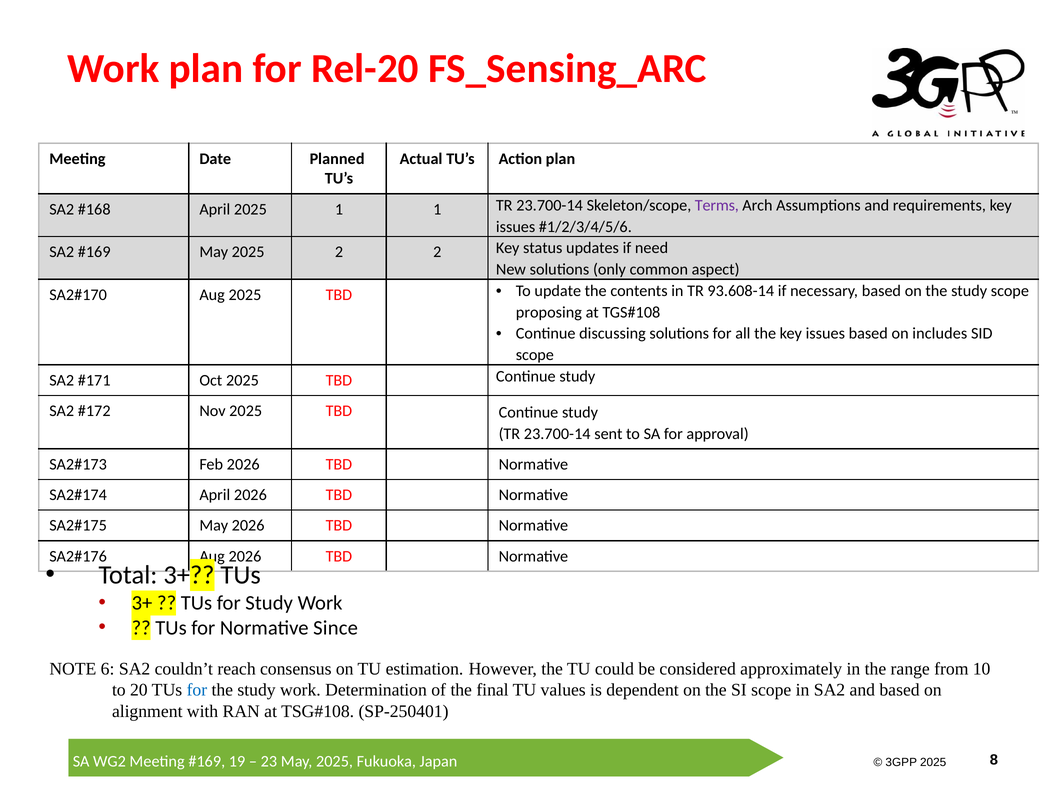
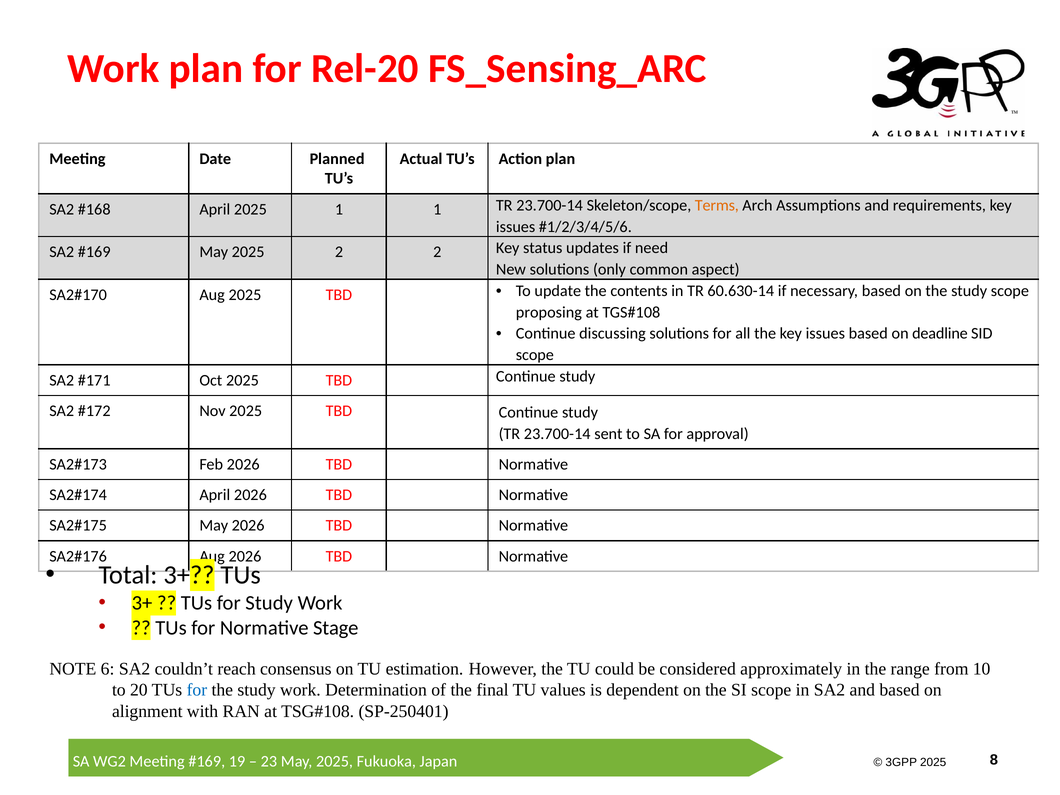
Terms colour: purple -> orange
93.608-14: 93.608-14 -> 60.630-14
includes: includes -> deadline
Since: Since -> Stage
